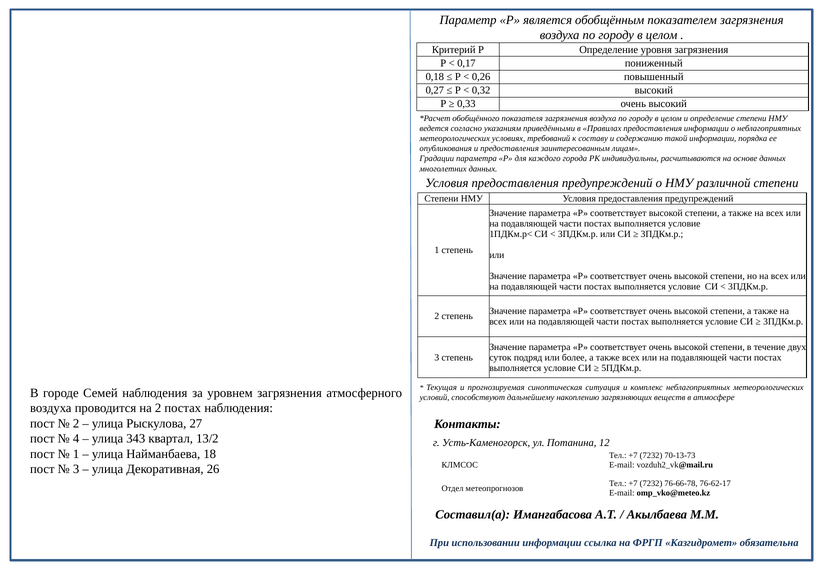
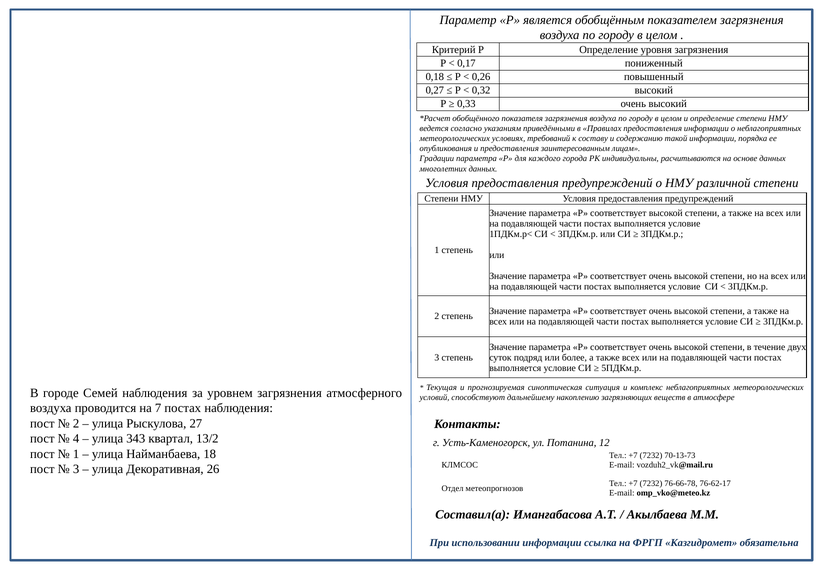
на 2: 2 -> 7
